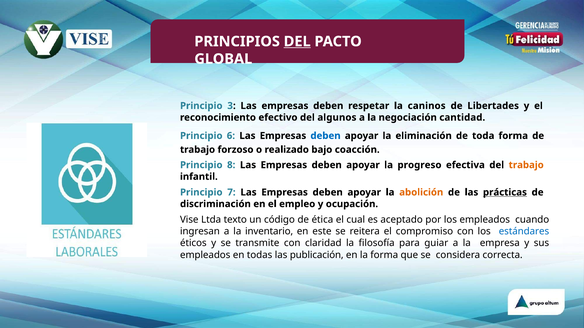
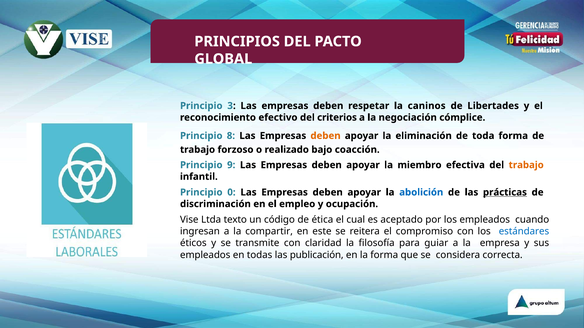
DEL at (297, 42) underline: present -> none
algunos: algunos -> criterios
cantidad: cantidad -> cómplice
6: 6 -> 8
deben at (326, 136) colour: blue -> orange
8: 8 -> 9
progreso: progreso -> miembro
7: 7 -> 0
abolición colour: orange -> blue
inventario: inventario -> compartir
